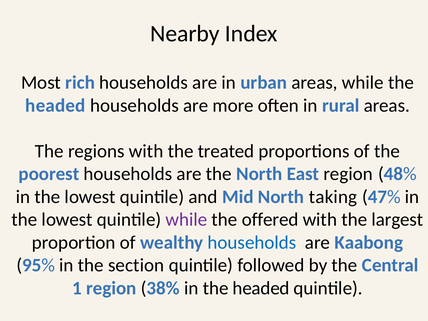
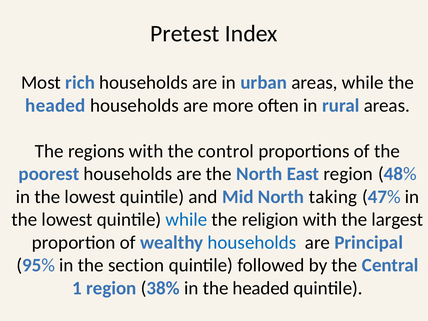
Nearby: Nearby -> Pretest
treated: treated -> control
while at (186, 220) colour: purple -> blue
offered: offered -> religion
Kaabong: Kaabong -> Principal
